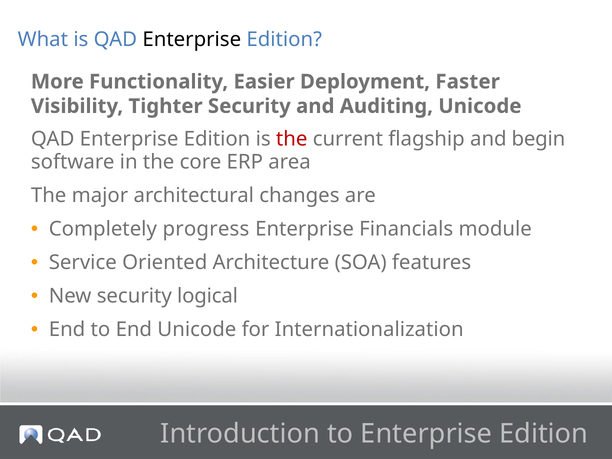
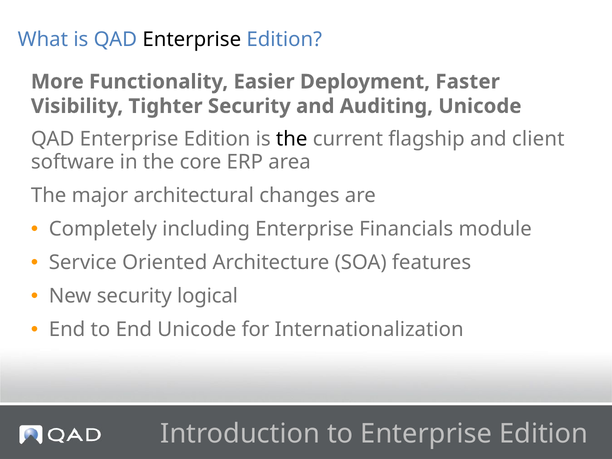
the at (292, 139) colour: red -> black
begin: begin -> client
progress: progress -> including
